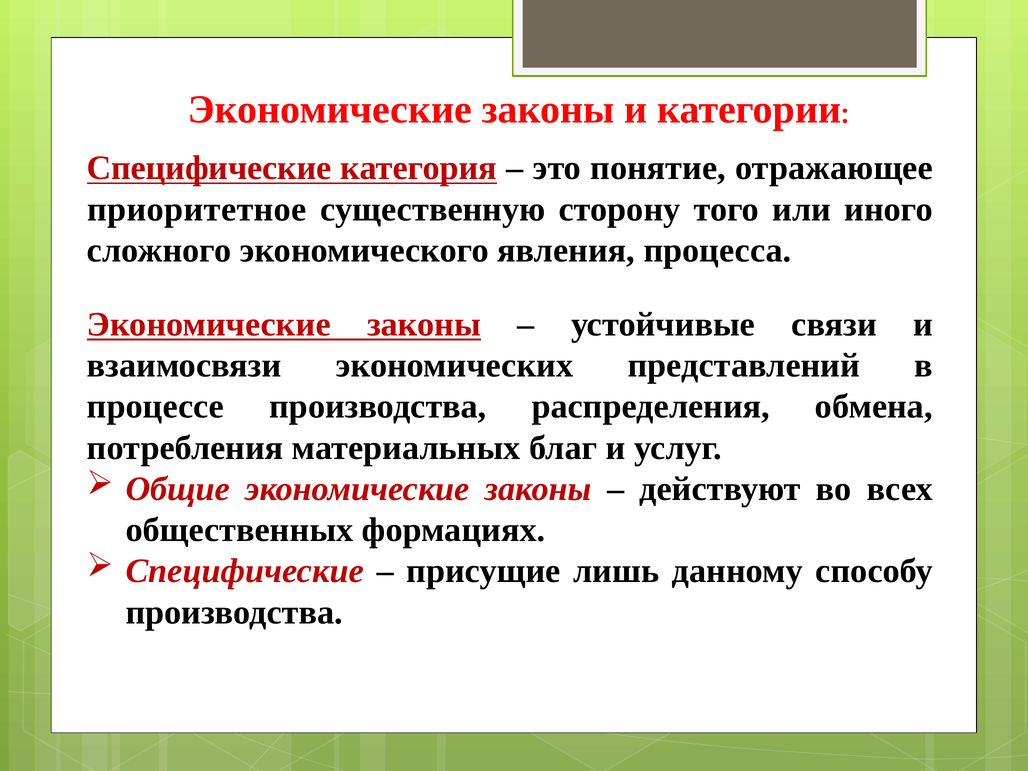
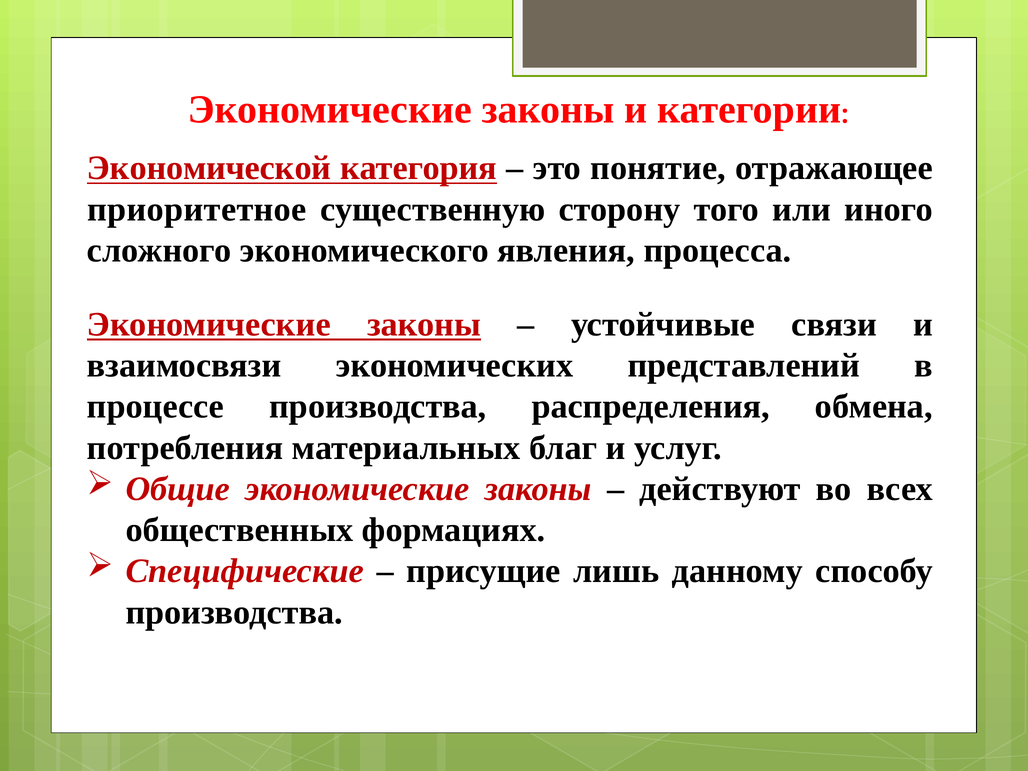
Специфические at (209, 168): Специфические -> Экономической
